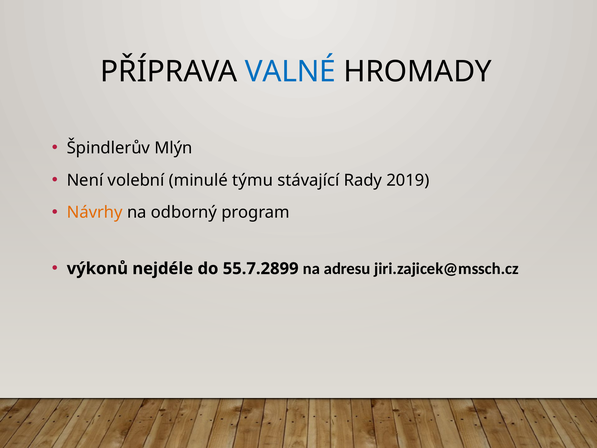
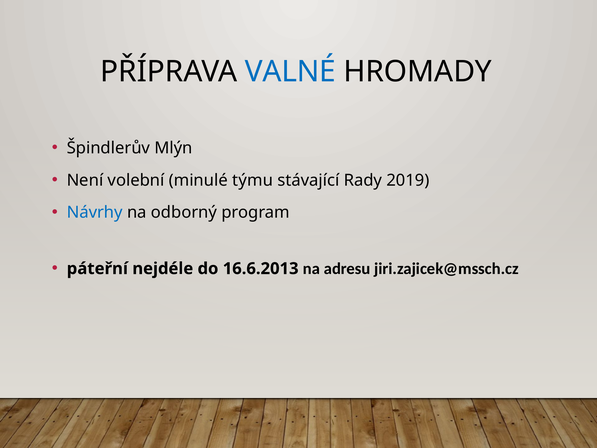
Návrhy colour: orange -> blue
výkonů: výkonů -> páteřní
55.7.2899: 55.7.2899 -> 16.6.2013
